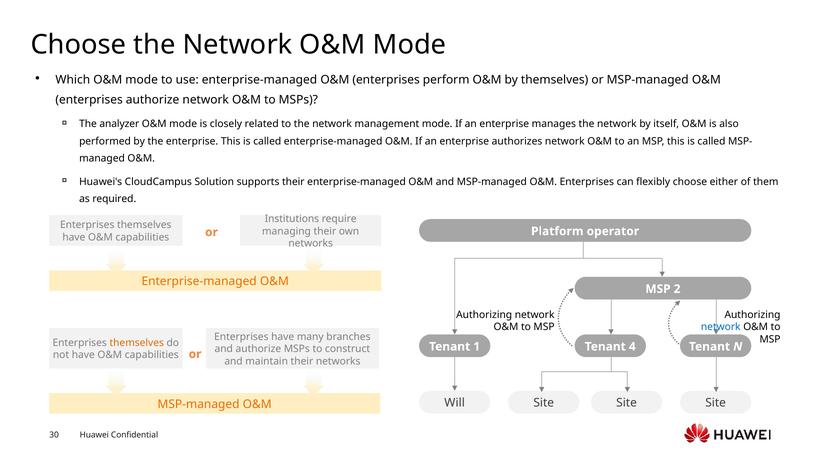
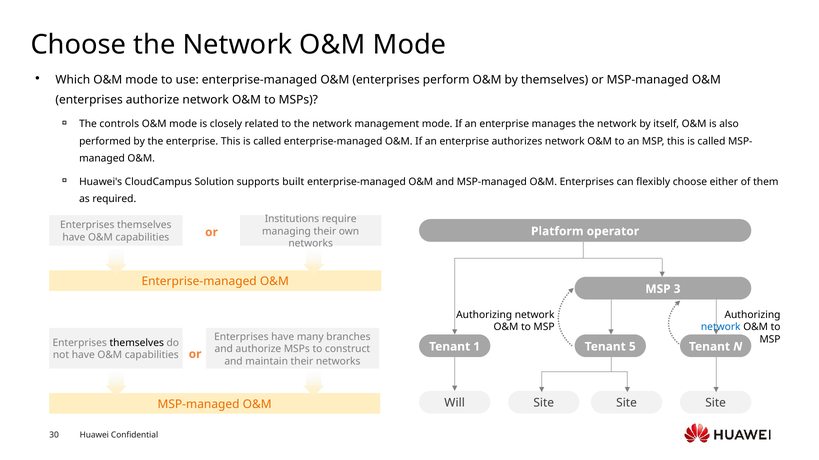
analyzer: analyzer -> controls
supports their: their -> built
2: 2 -> 3
themselves at (137, 343) colour: orange -> black
4: 4 -> 5
